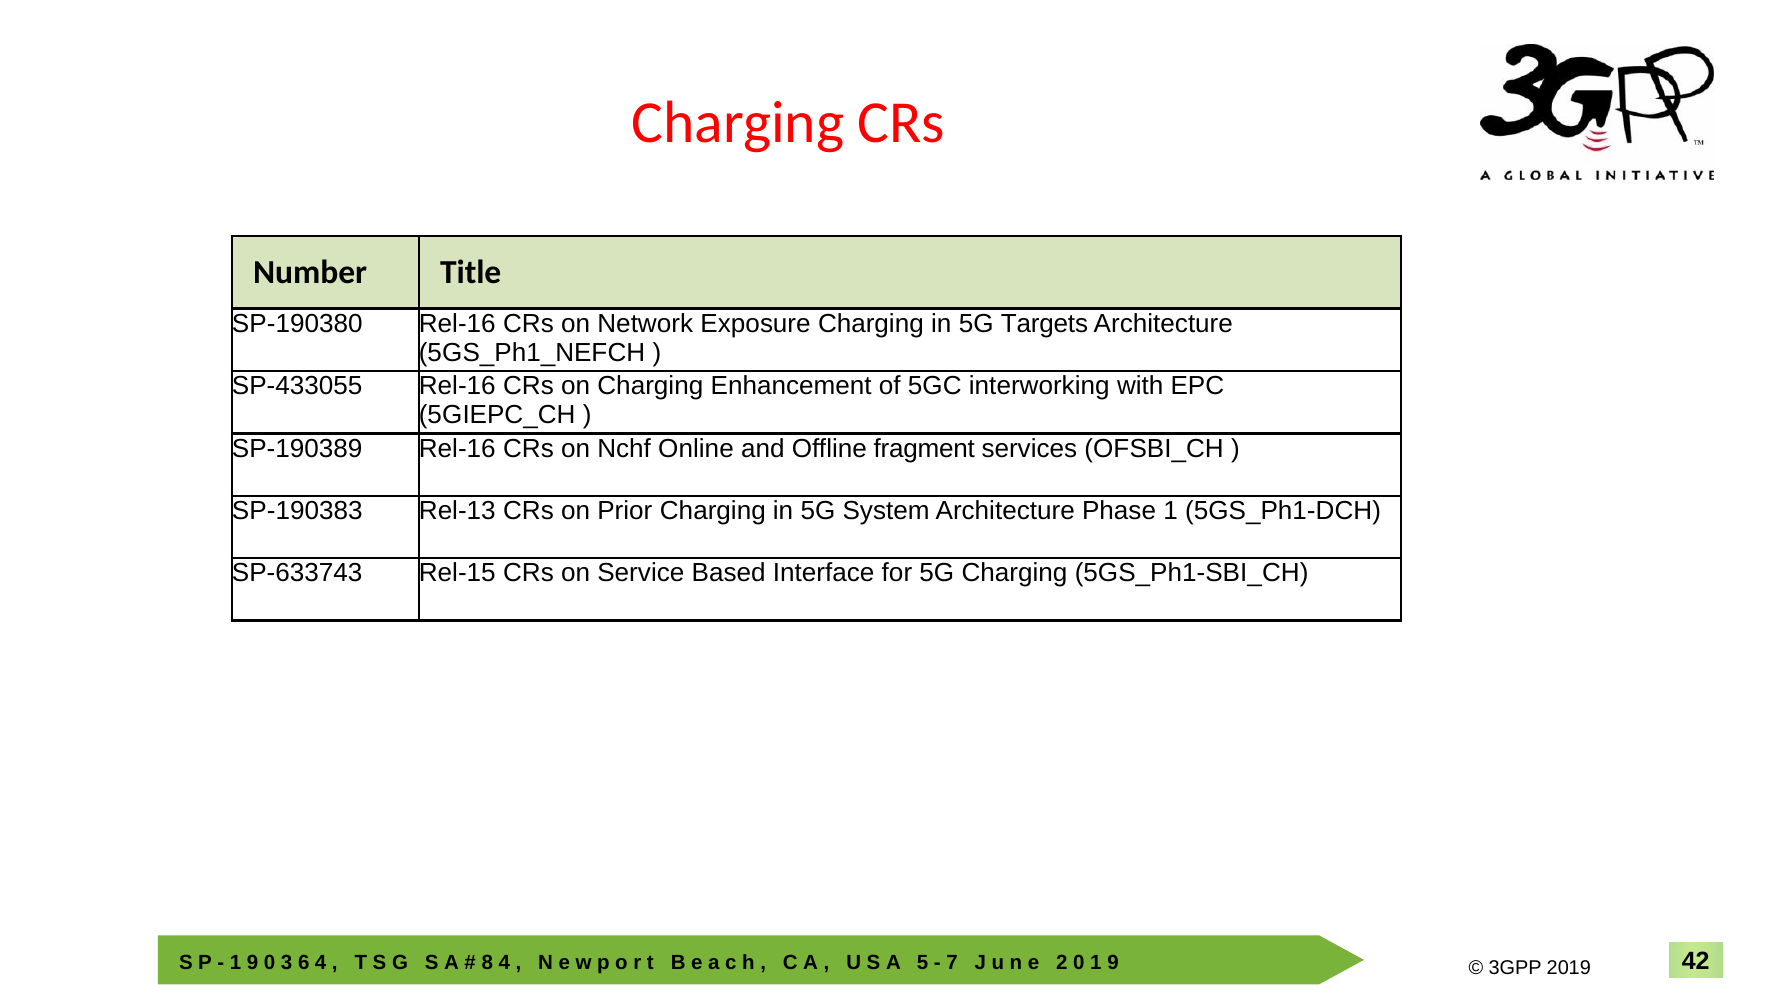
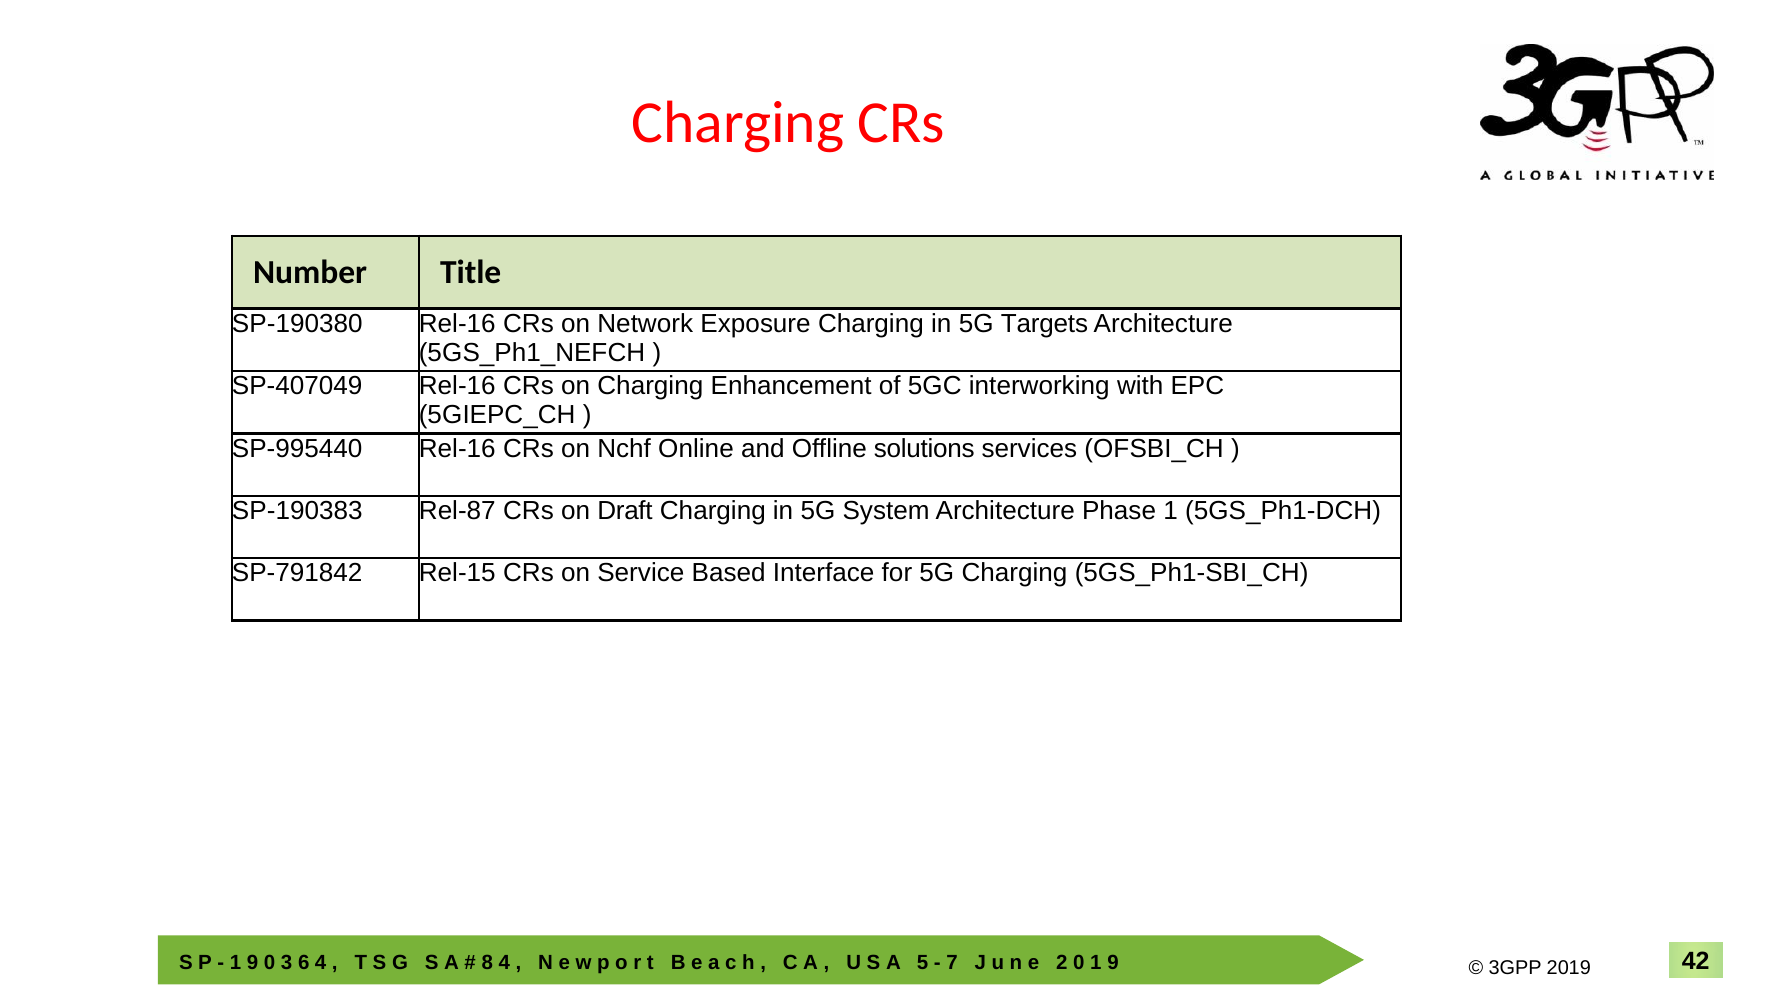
SP-433055: SP-433055 -> SP-407049
SP-190389: SP-190389 -> SP-995440
fragment: fragment -> solutions
Rel-13: Rel-13 -> Rel-87
Prior: Prior -> Draft
SP-633743: SP-633743 -> SP-791842
